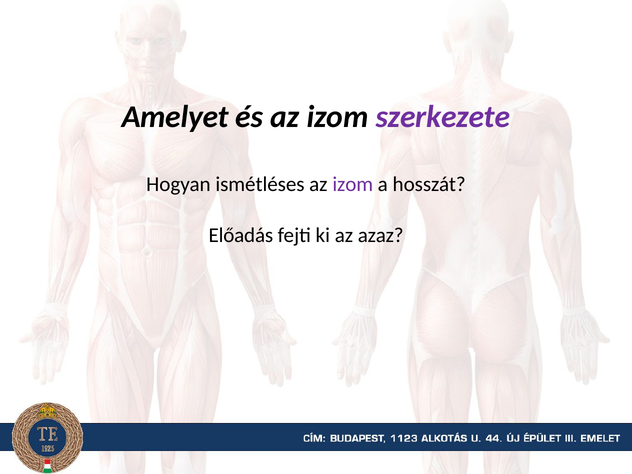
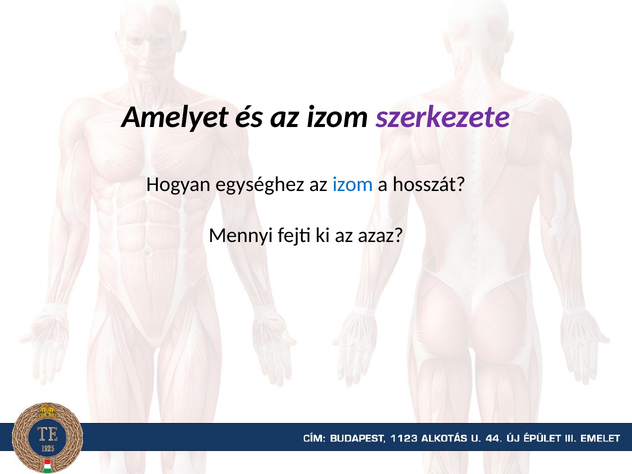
ismétléses: ismétléses -> egységhez
izom at (353, 185) colour: purple -> blue
Előadás: Előadás -> Mennyi
